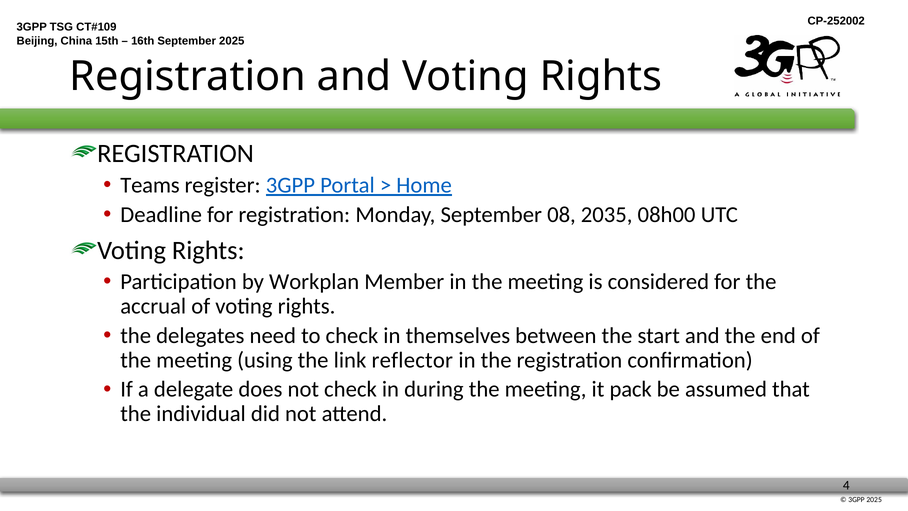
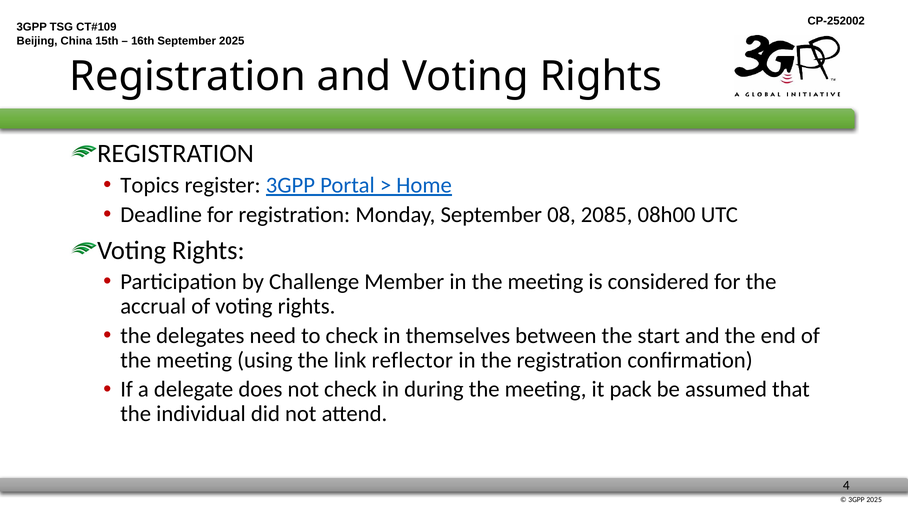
Teams: Teams -> Topics
2035: 2035 -> 2085
Workplan: Workplan -> Challenge
